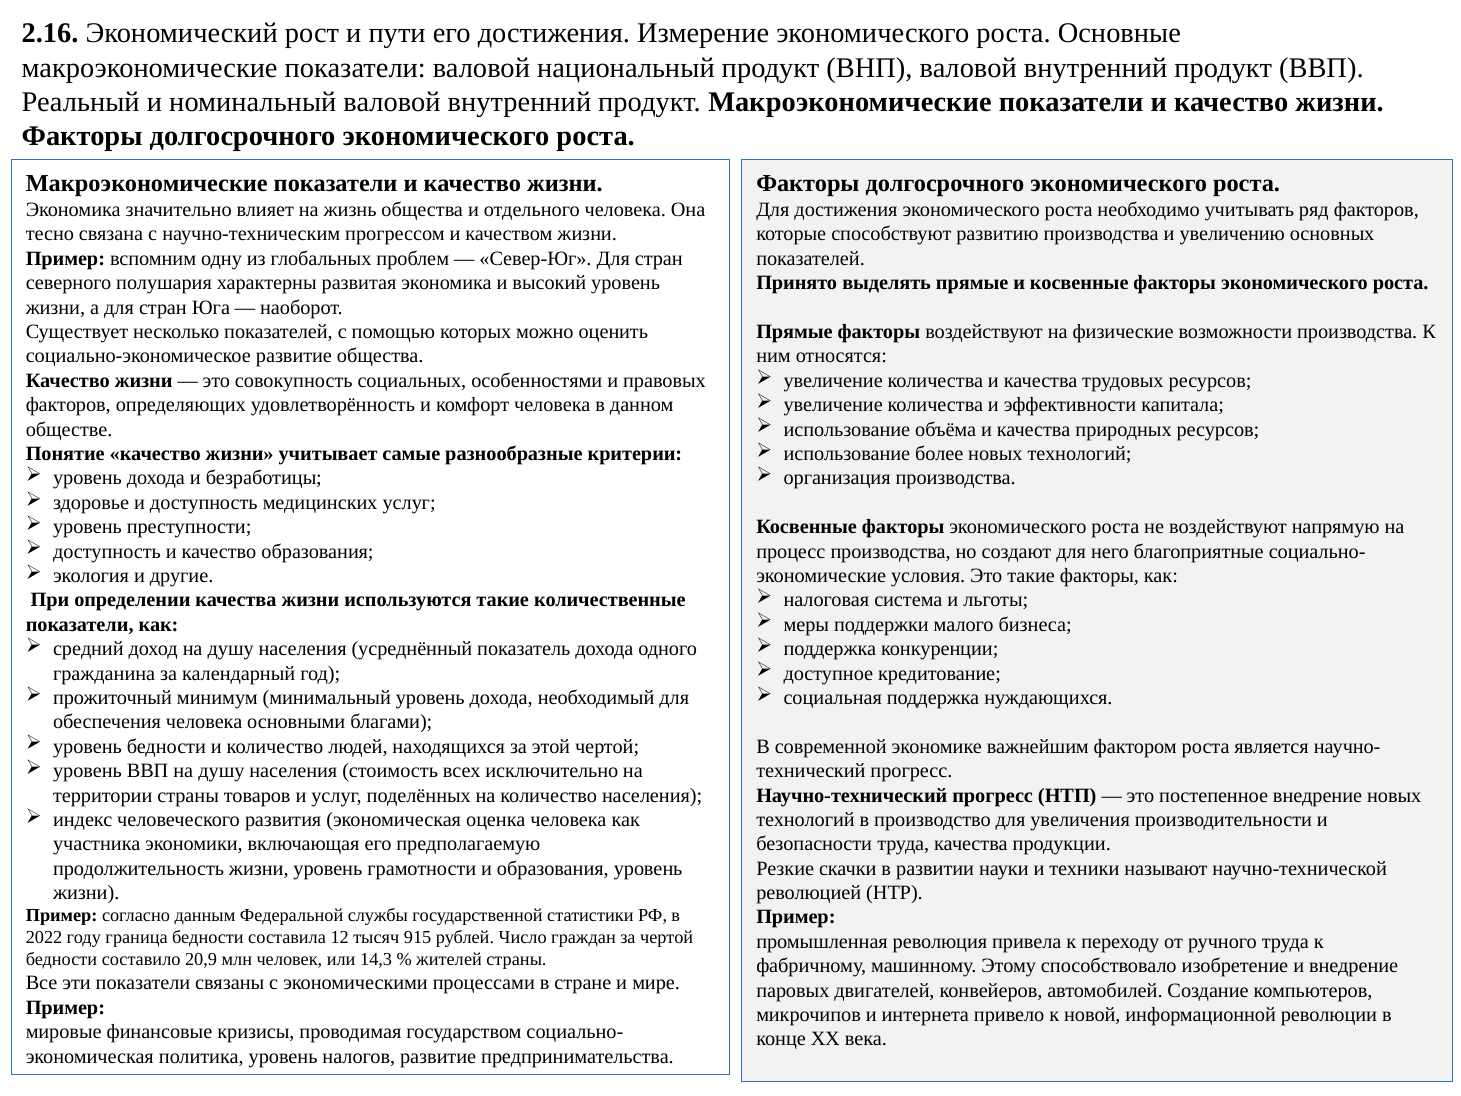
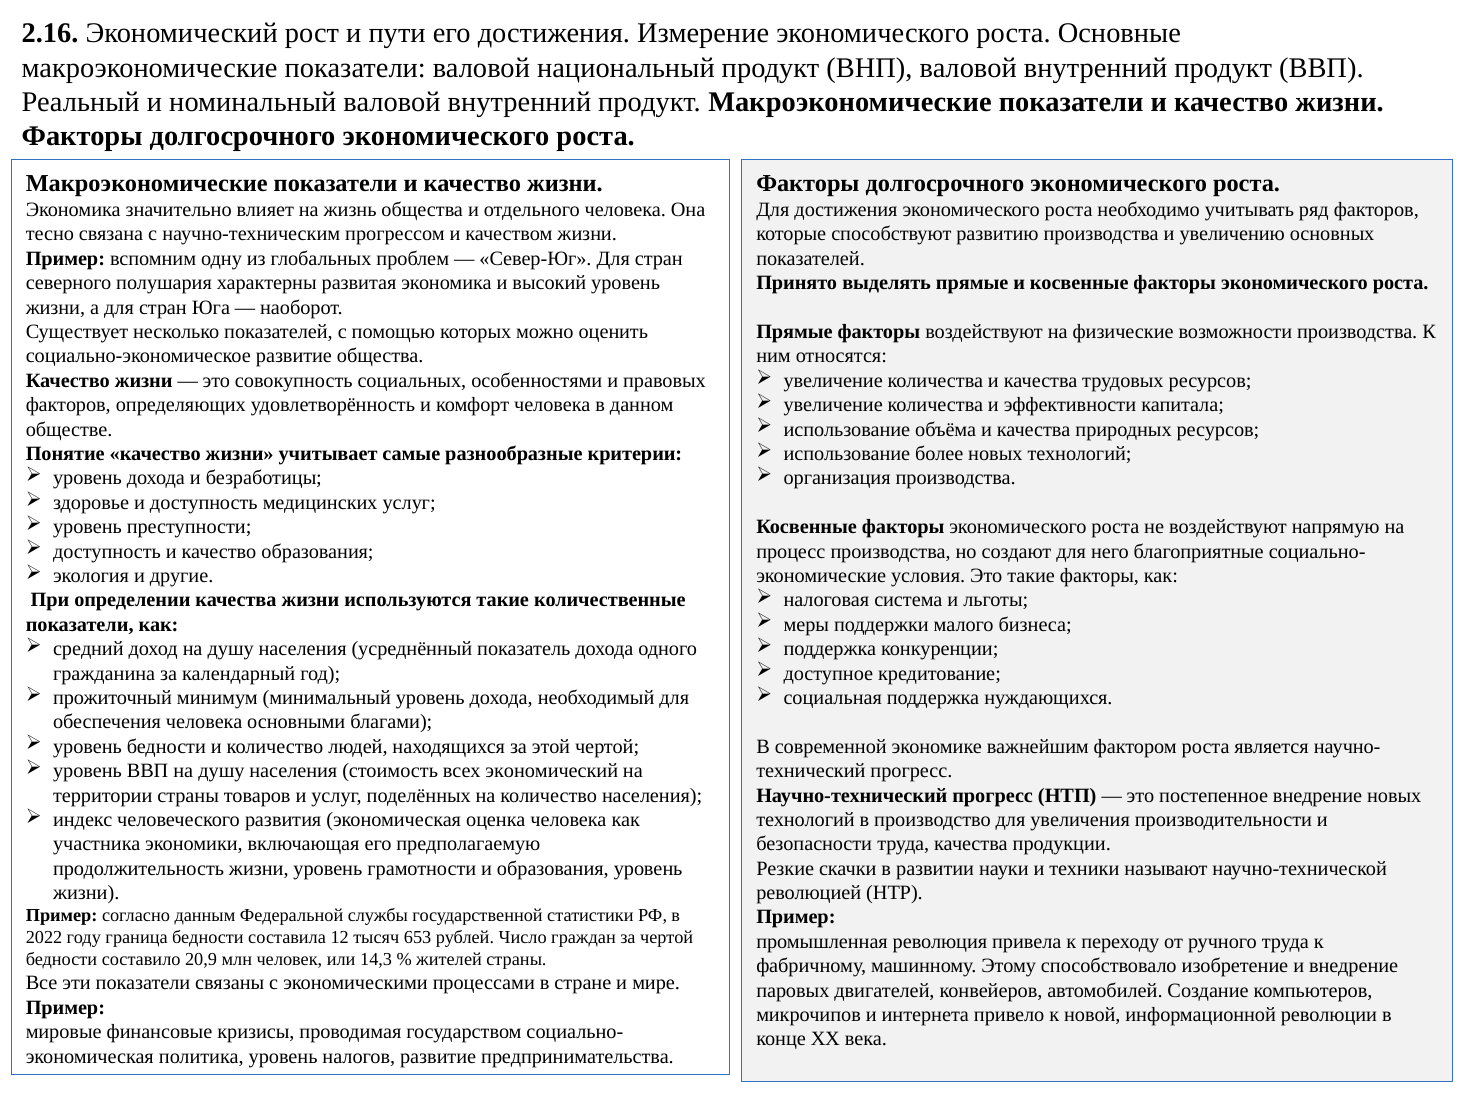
всех исключительно: исключительно -> экономический
915: 915 -> 653
